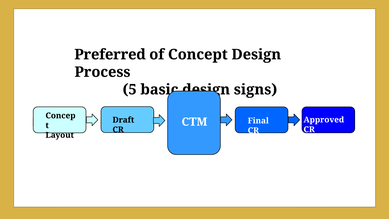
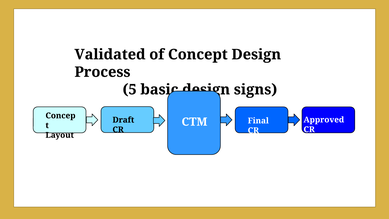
Preferred: Preferred -> Validated
